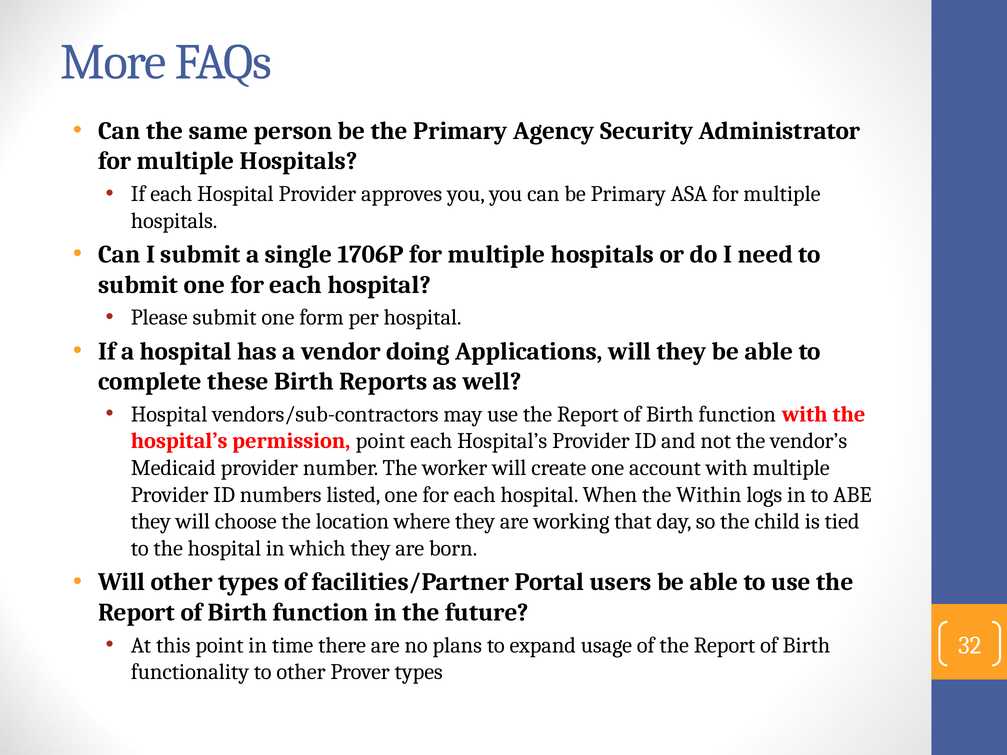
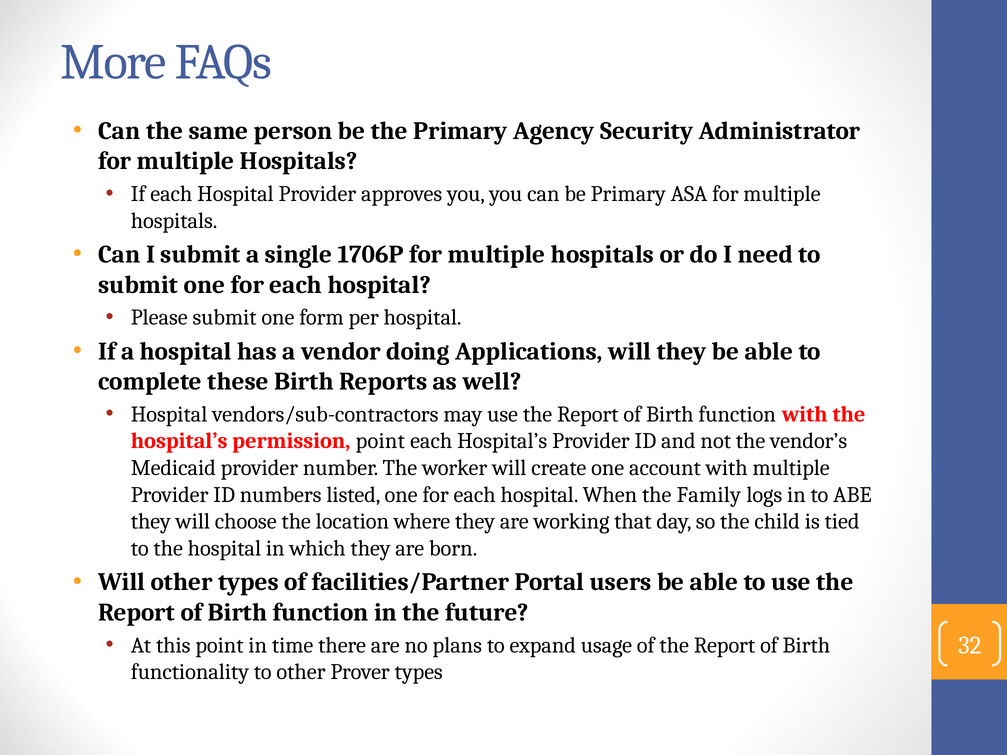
Within: Within -> Family
